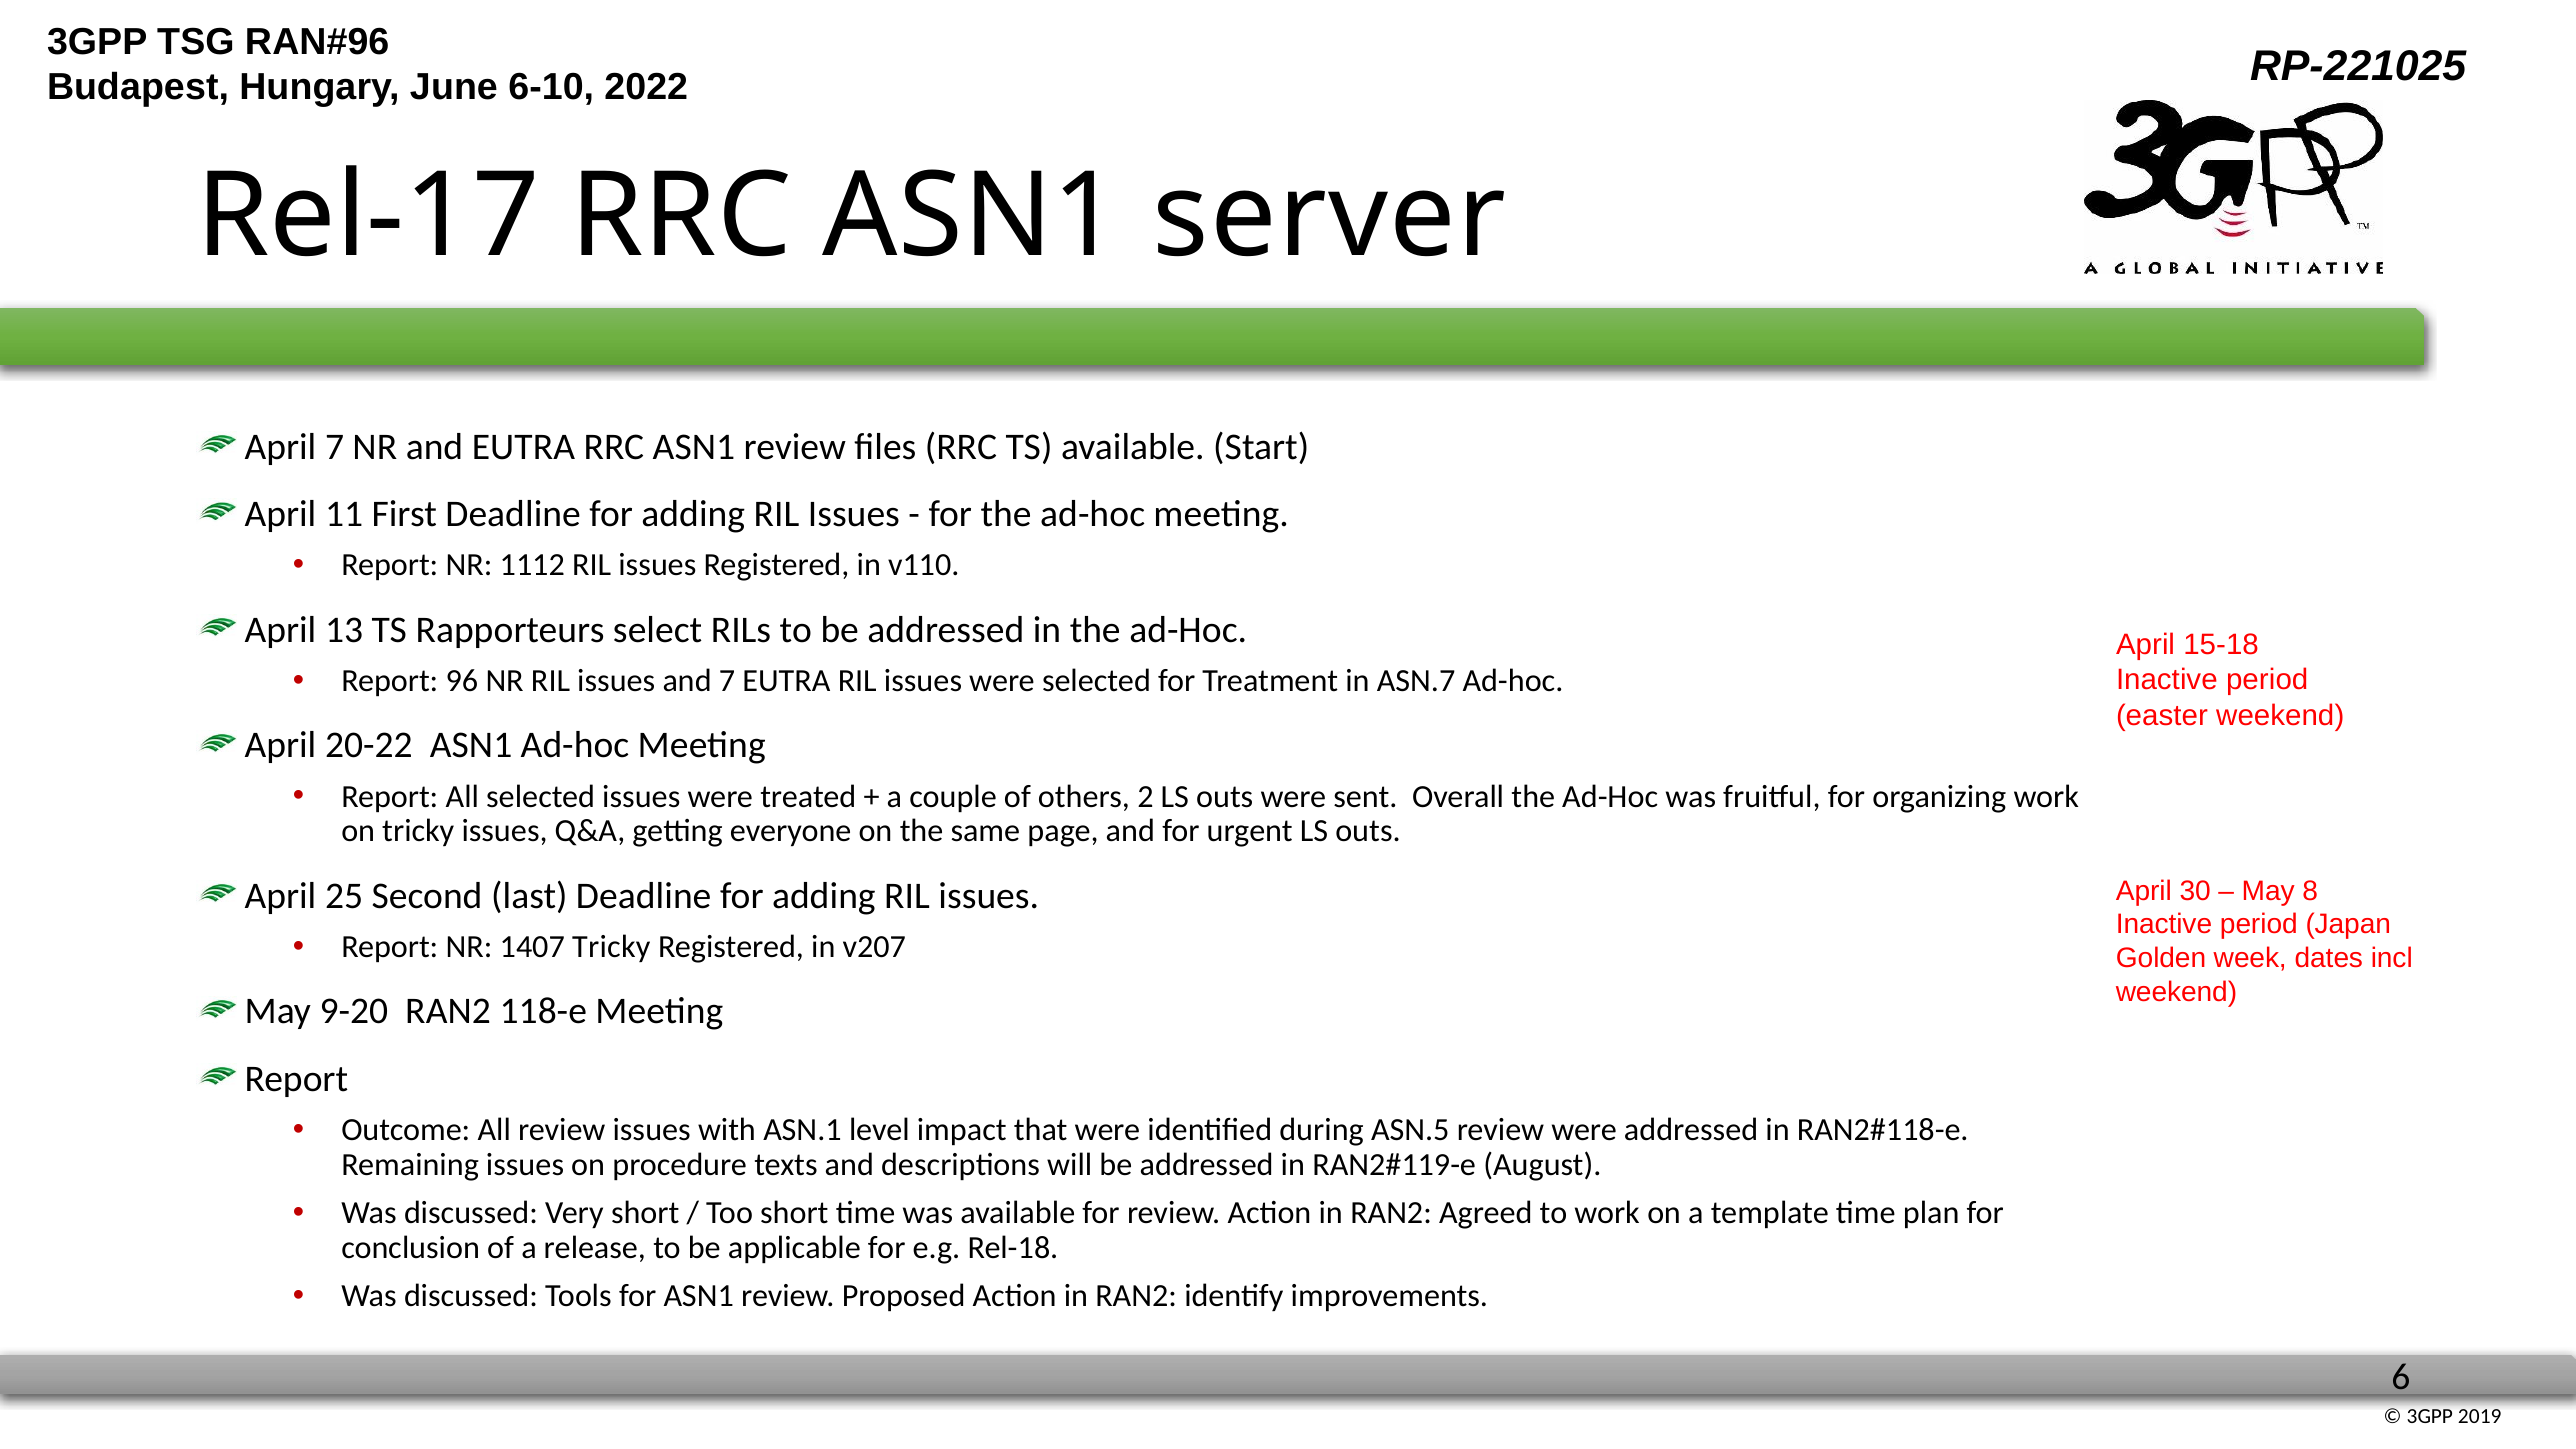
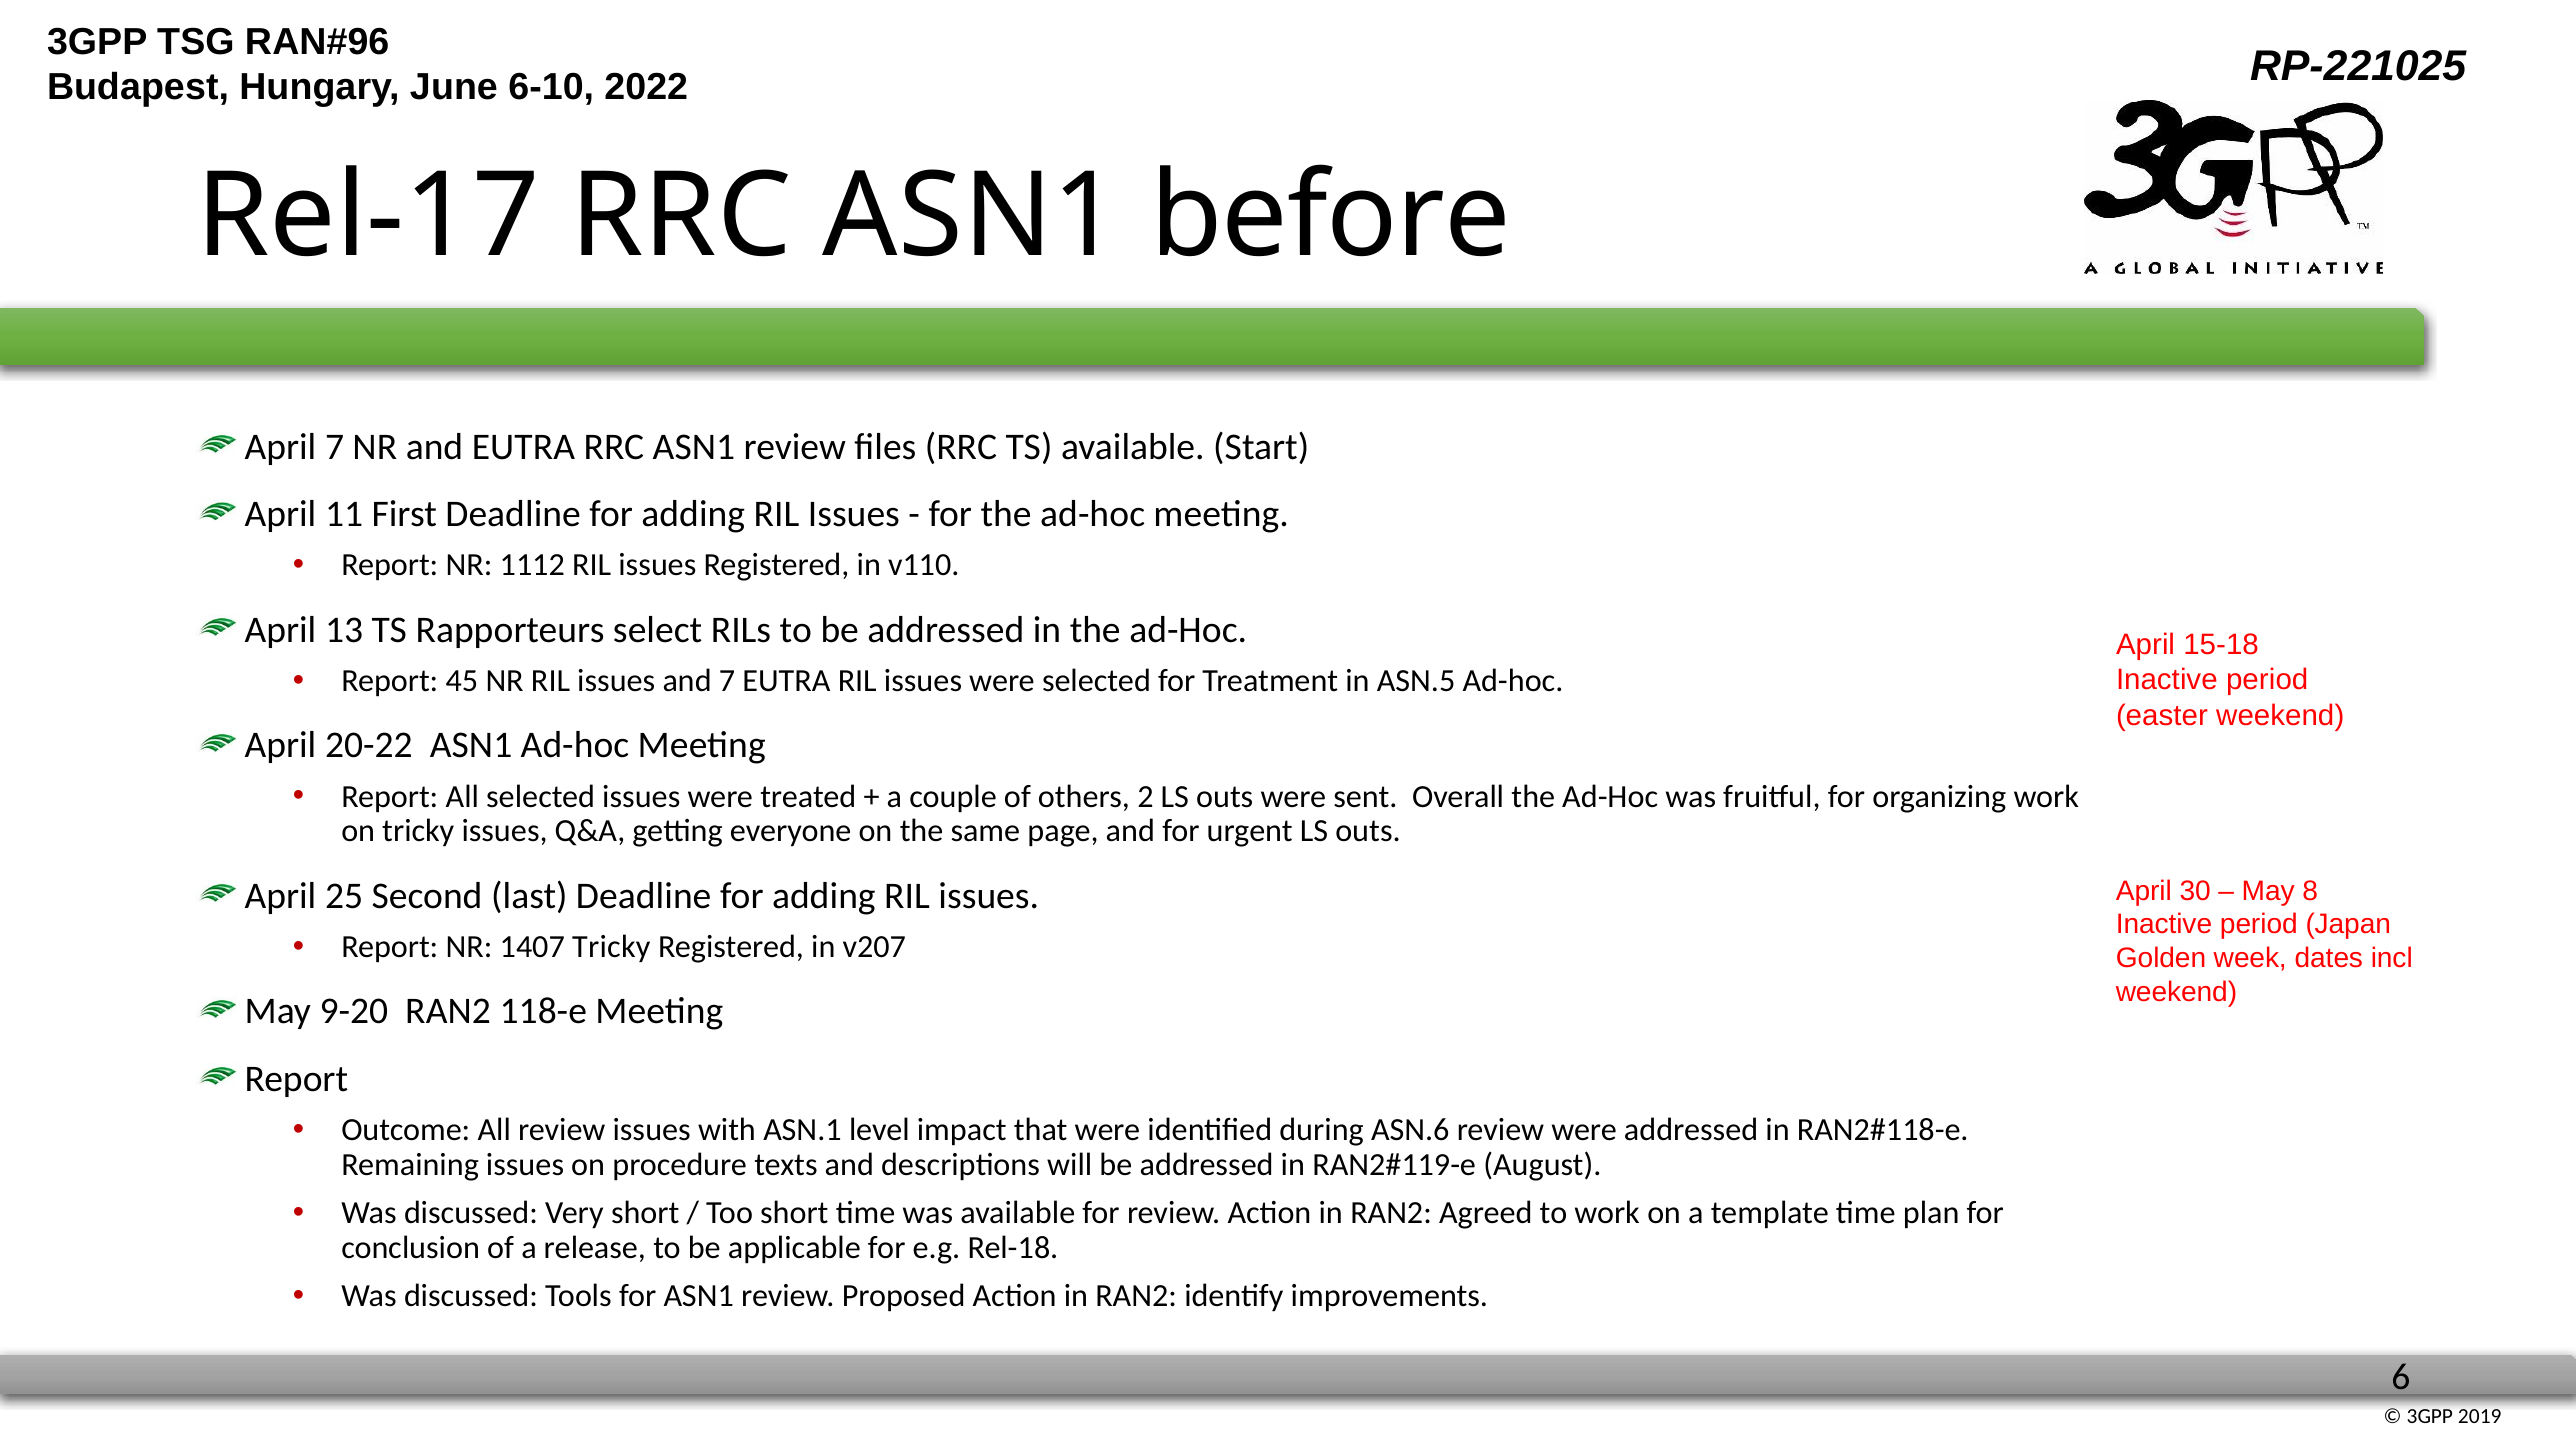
server: server -> before
96: 96 -> 45
ASN.7: ASN.7 -> ASN.5
ASN.5: ASN.5 -> ASN.6
